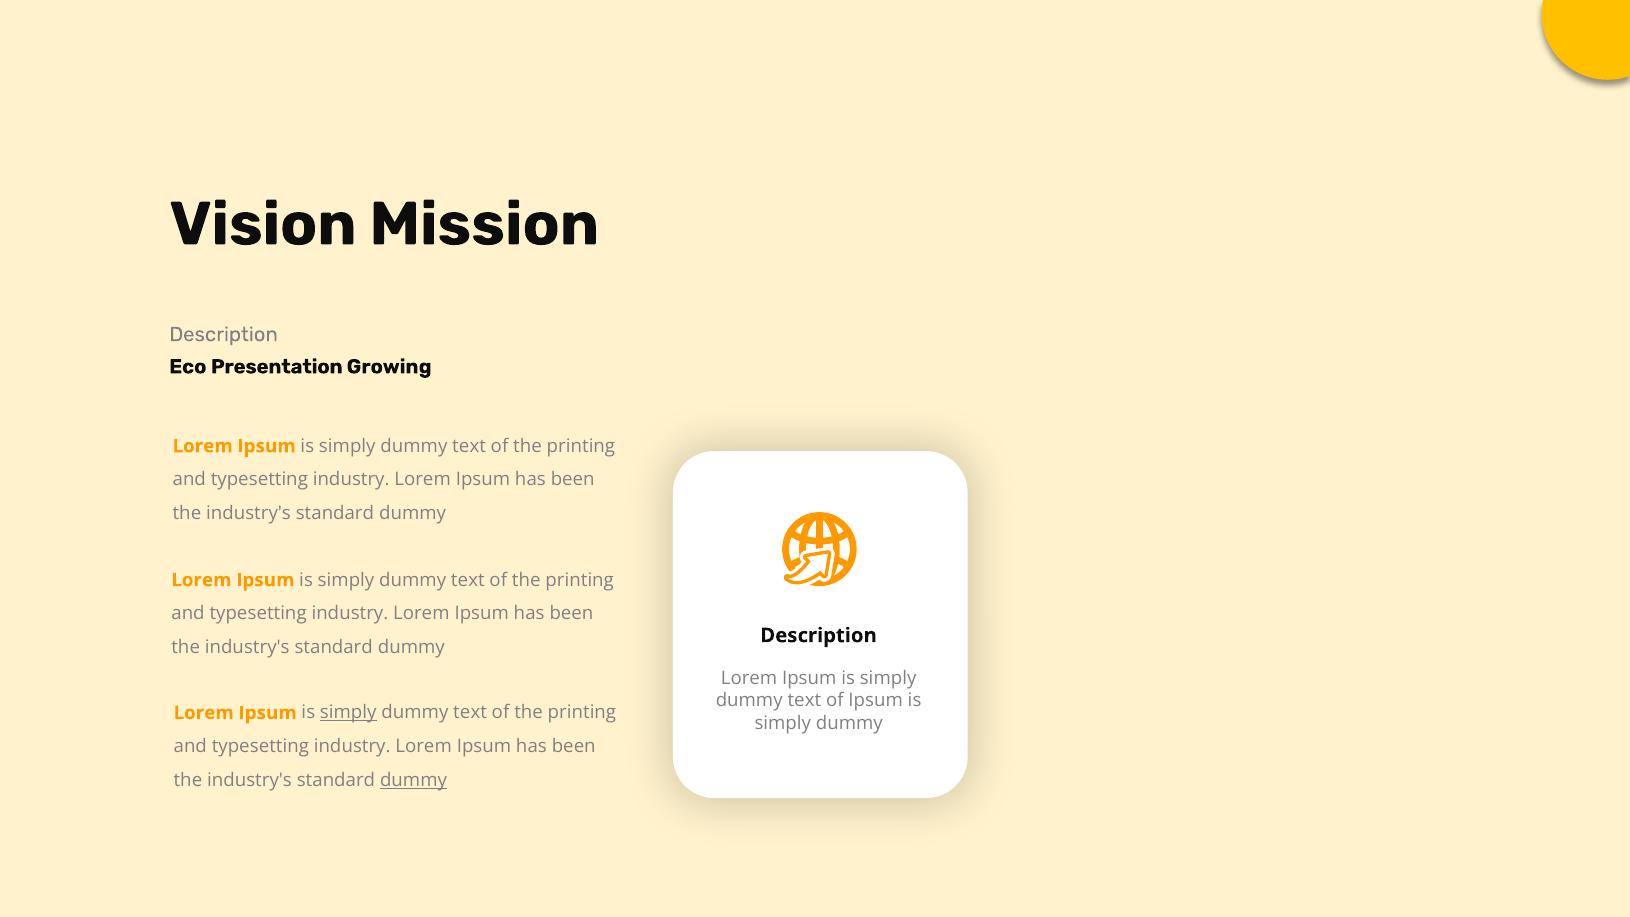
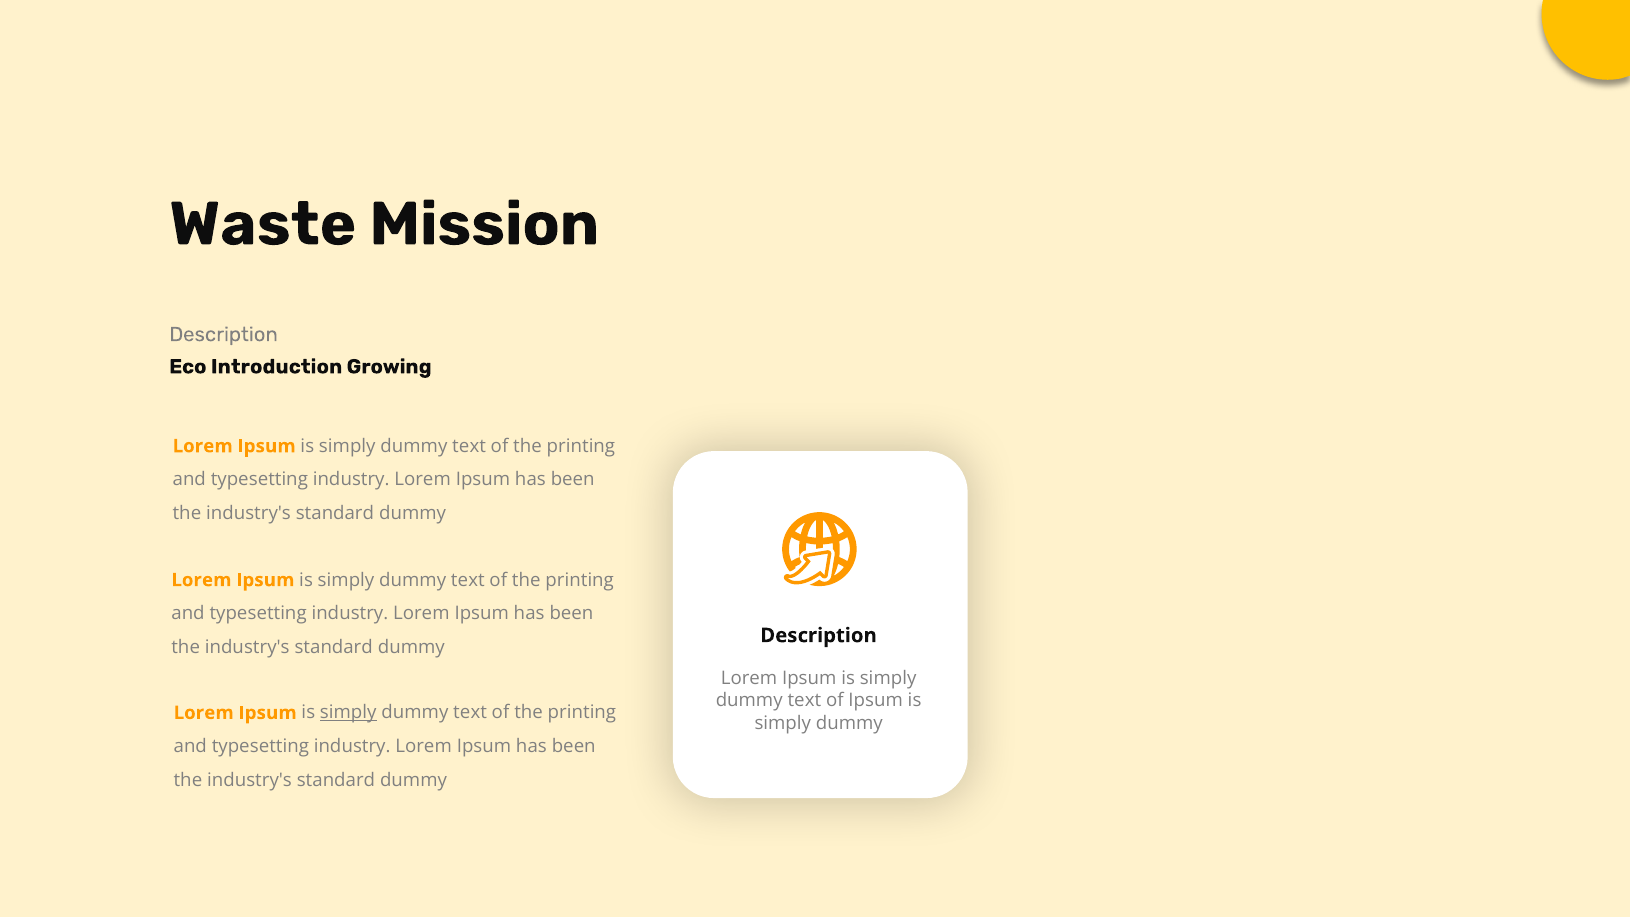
Vision: Vision -> Waste
Presentation: Presentation -> Introduction
dummy at (413, 780) underline: present -> none
